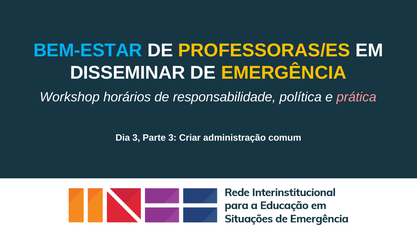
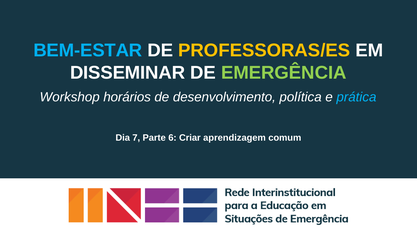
EMERGÊNCIA colour: yellow -> light green
responsabilidade: responsabilidade -> desenvolvimento
prática colour: pink -> light blue
Dia 3: 3 -> 7
Parte 3: 3 -> 6
administração: administração -> aprendizagem
